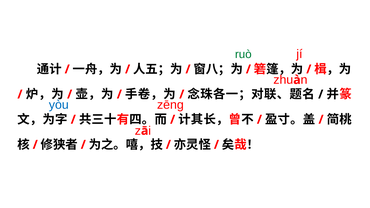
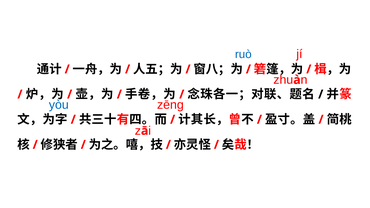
ruò colour: green -> blue
